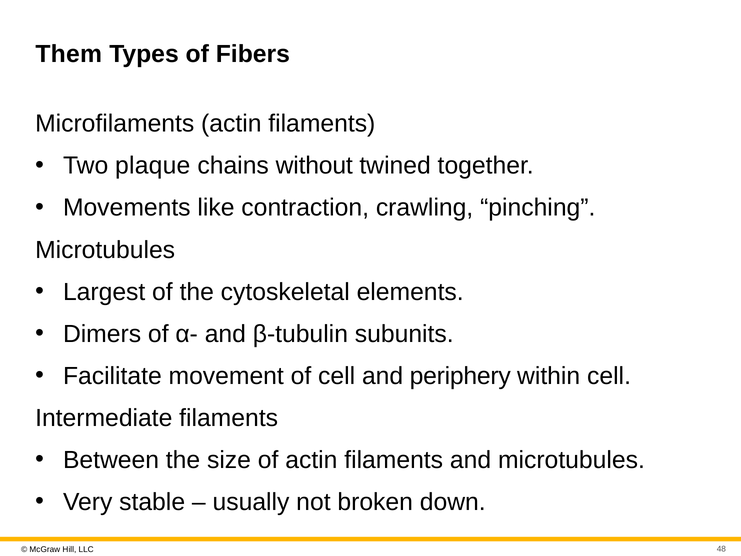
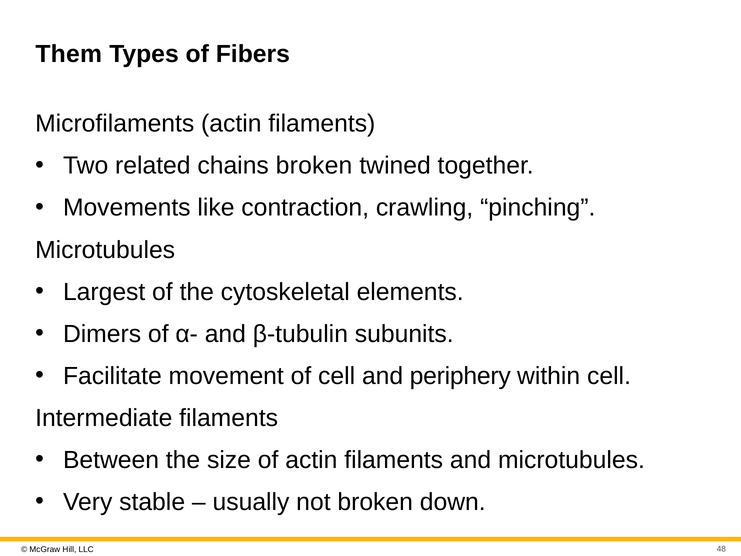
plaque: plaque -> related
chains without: without -> broken
